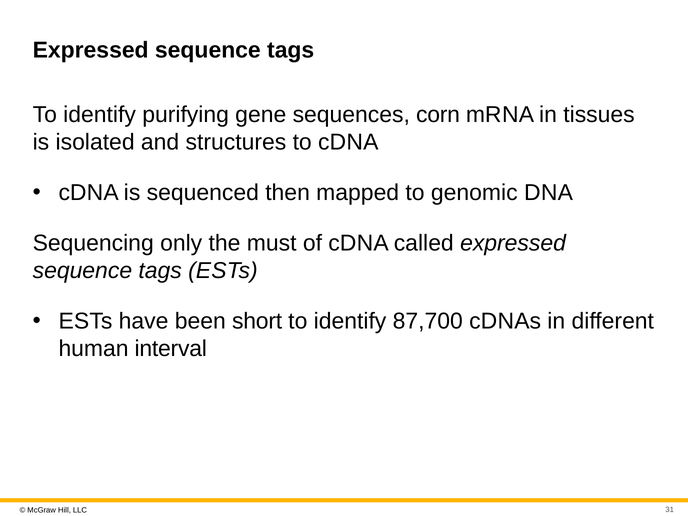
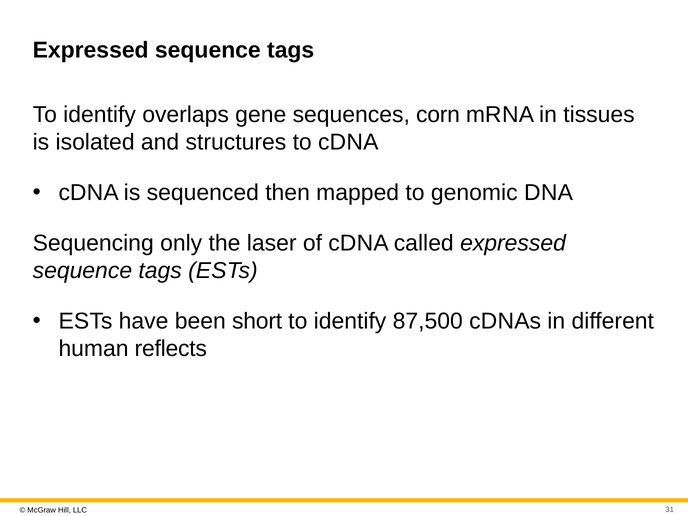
purifying: purifying -> overlaps
must: must -> laser
87,700: 87,700 -> 87,500
interval: interval -> reflects
